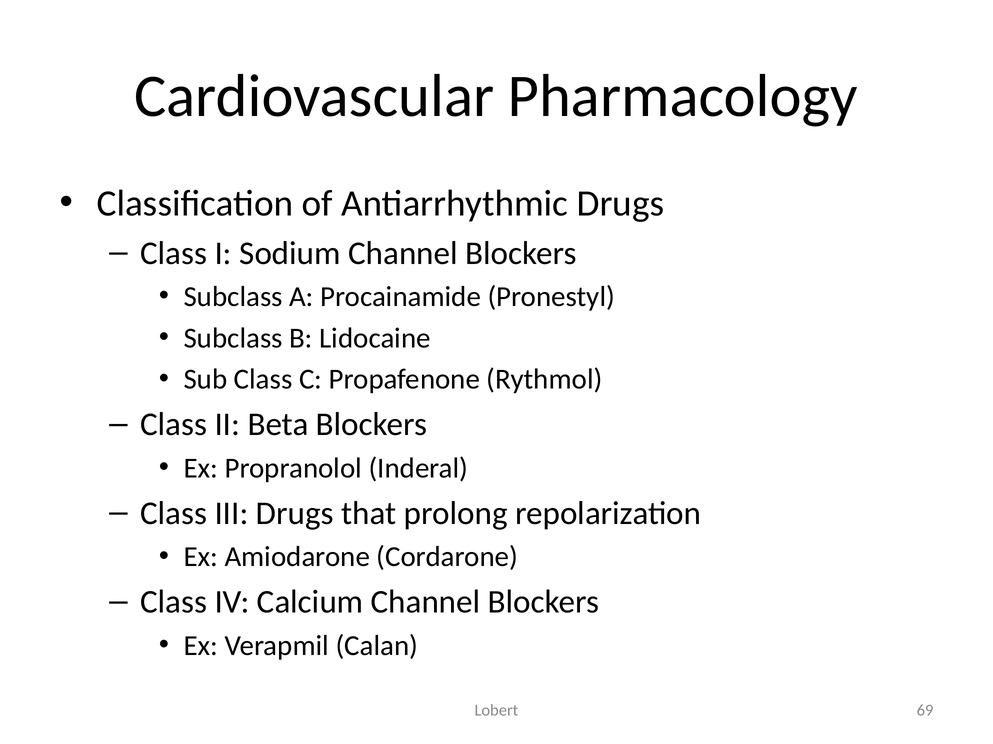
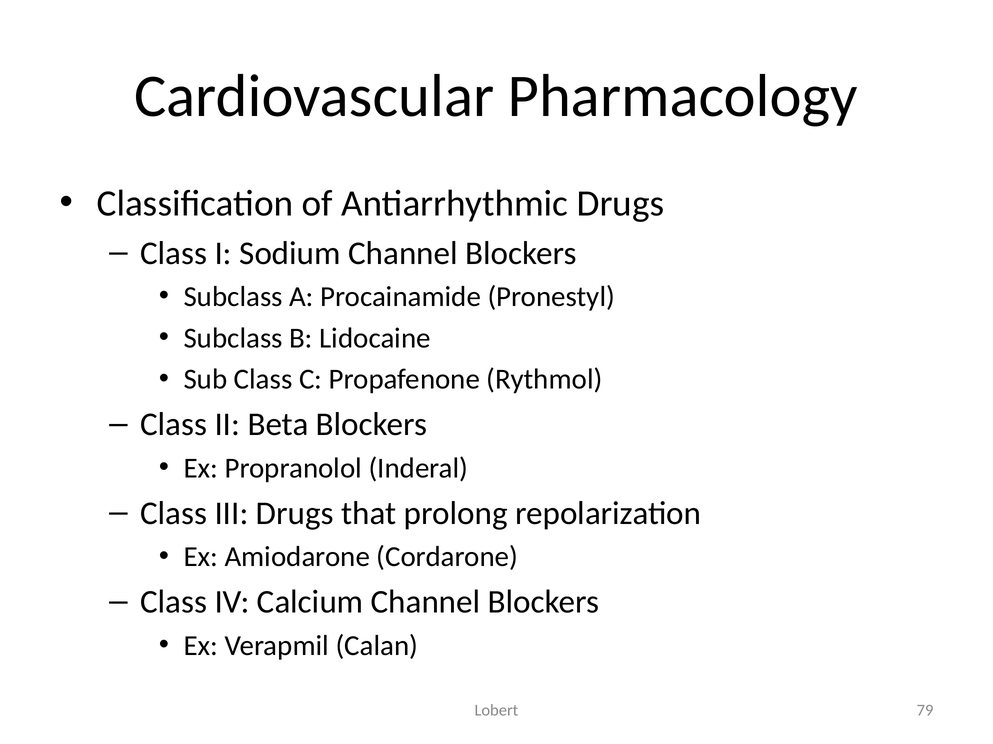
69: 69 -> 79
